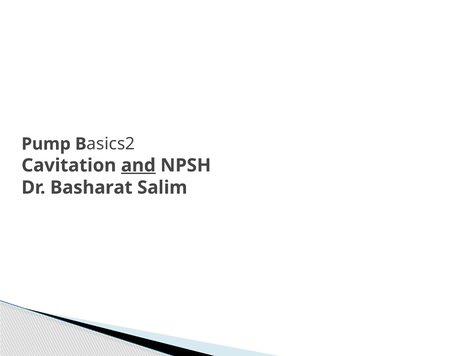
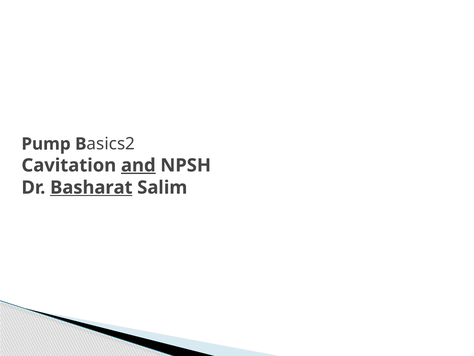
Basharat underline: none -> present
